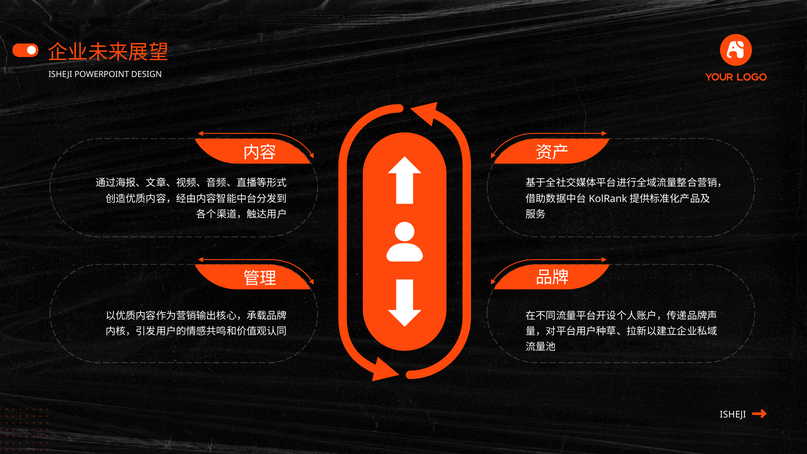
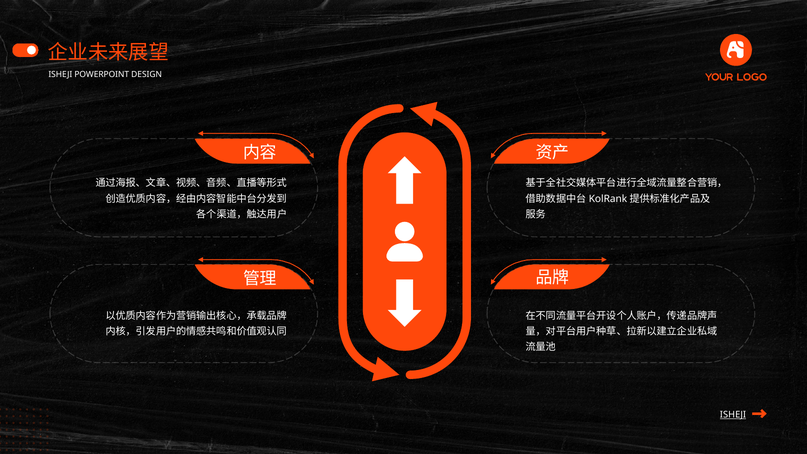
ISHEJI at (733, 415) underline: none -> present
